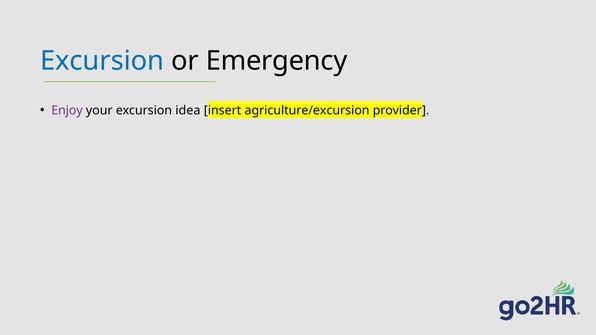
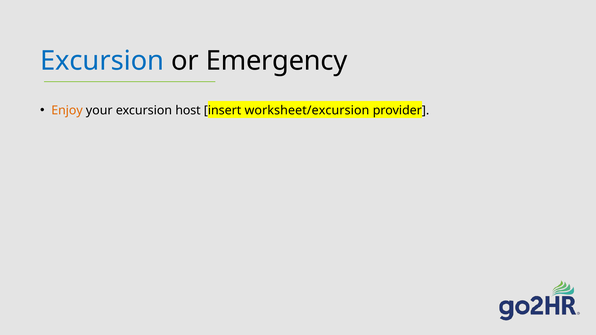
Enjoy colour: purple -> orange
idea: idea -> host
agriculture/excursion: agriculture/excursion -> worksheet/excursion
